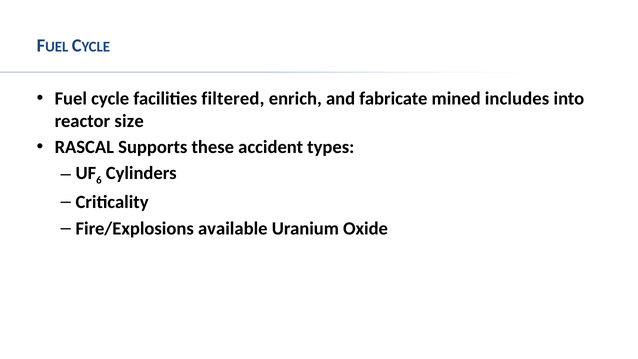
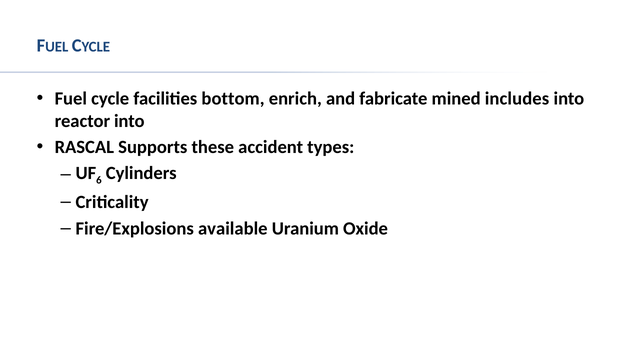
filtered: filtered -> bottom
reactor size: size -> into
